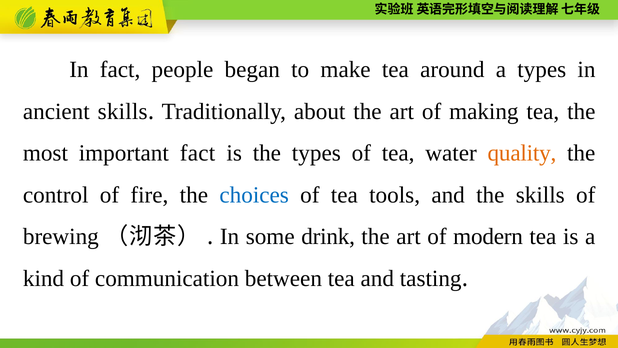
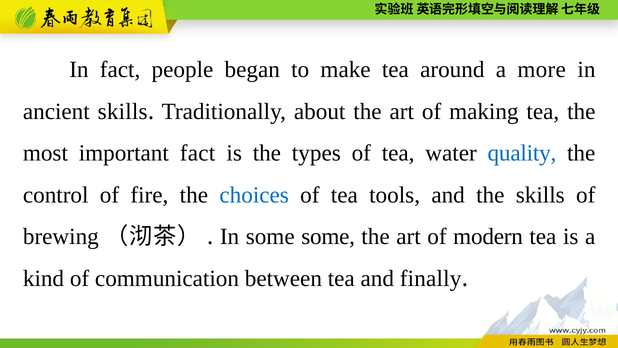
a types: types -> more
quality colour: orange -> blue
some drink: drink -> some
tasting: tasting -> finally
